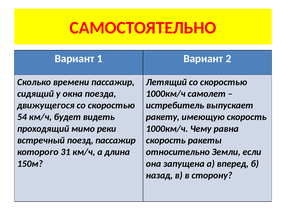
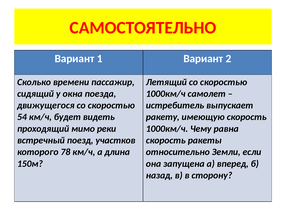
поезд пассажир: пассажир -> участков
31: 31 -> 78
